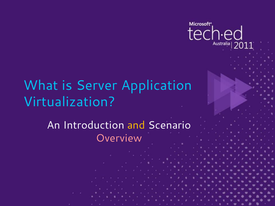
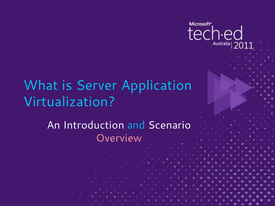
and colour: yellow -> light blue
